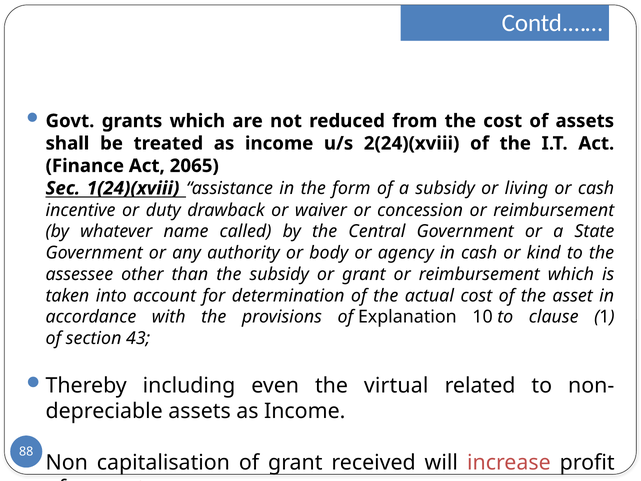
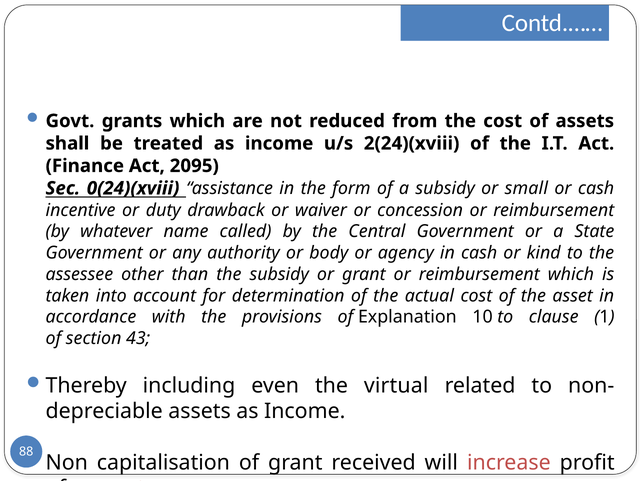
2065: 2065 -> 2095
1(24)(xviii: 1(24)(xviii -> 0(24)(xviii
living: living -> small
